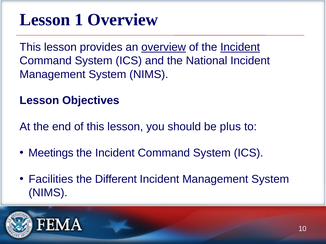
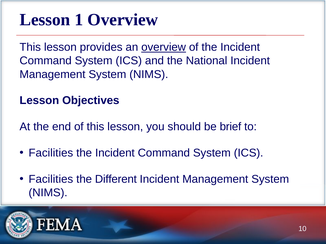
Incident at (240, 47) underline: present -> none
plus: plus -> brief
Meetings at (51, 153): Meetings -> Facilities
